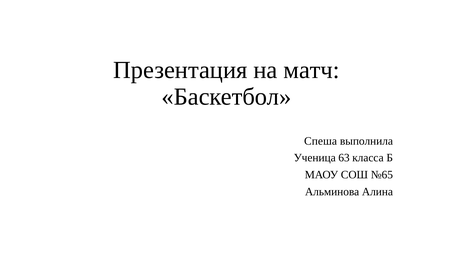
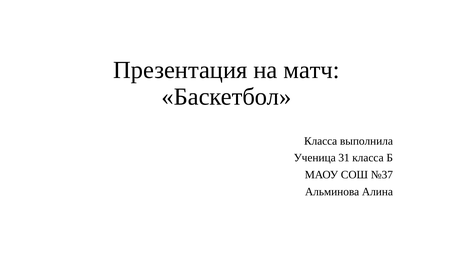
Спеша at (321, 141): Спеша -> Класса
63: 63 -> 31
№65: №65 -> №37
